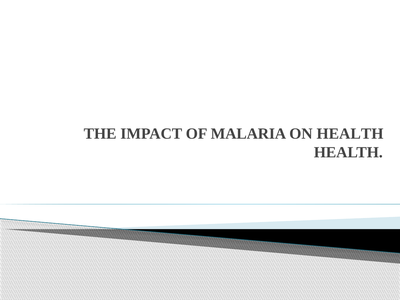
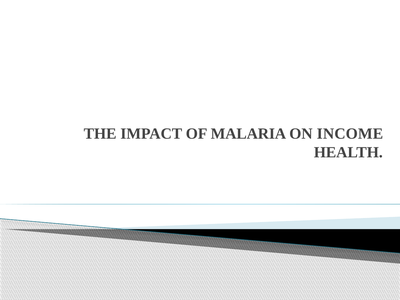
ON HEALTH: HEALTH -> INCOME
